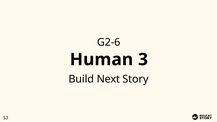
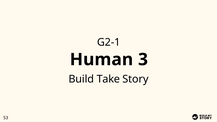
G2-6: G2-6 -> G2-1
Next: Next -> Take
